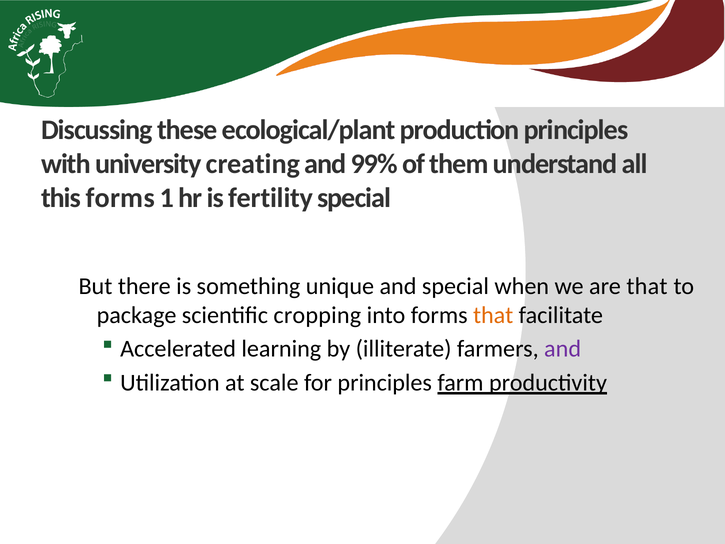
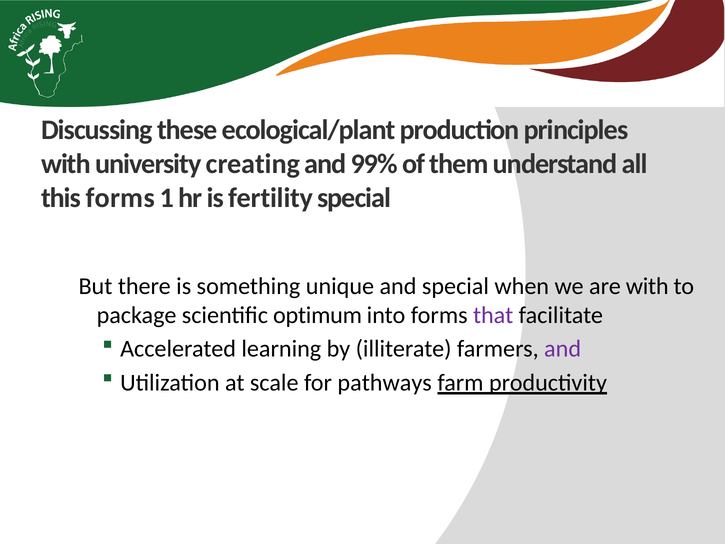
are that: that -> with
cropping: cropping -> optimum
that at (493, 315) colour: orange -> purple
for principles: principles -> pathways
